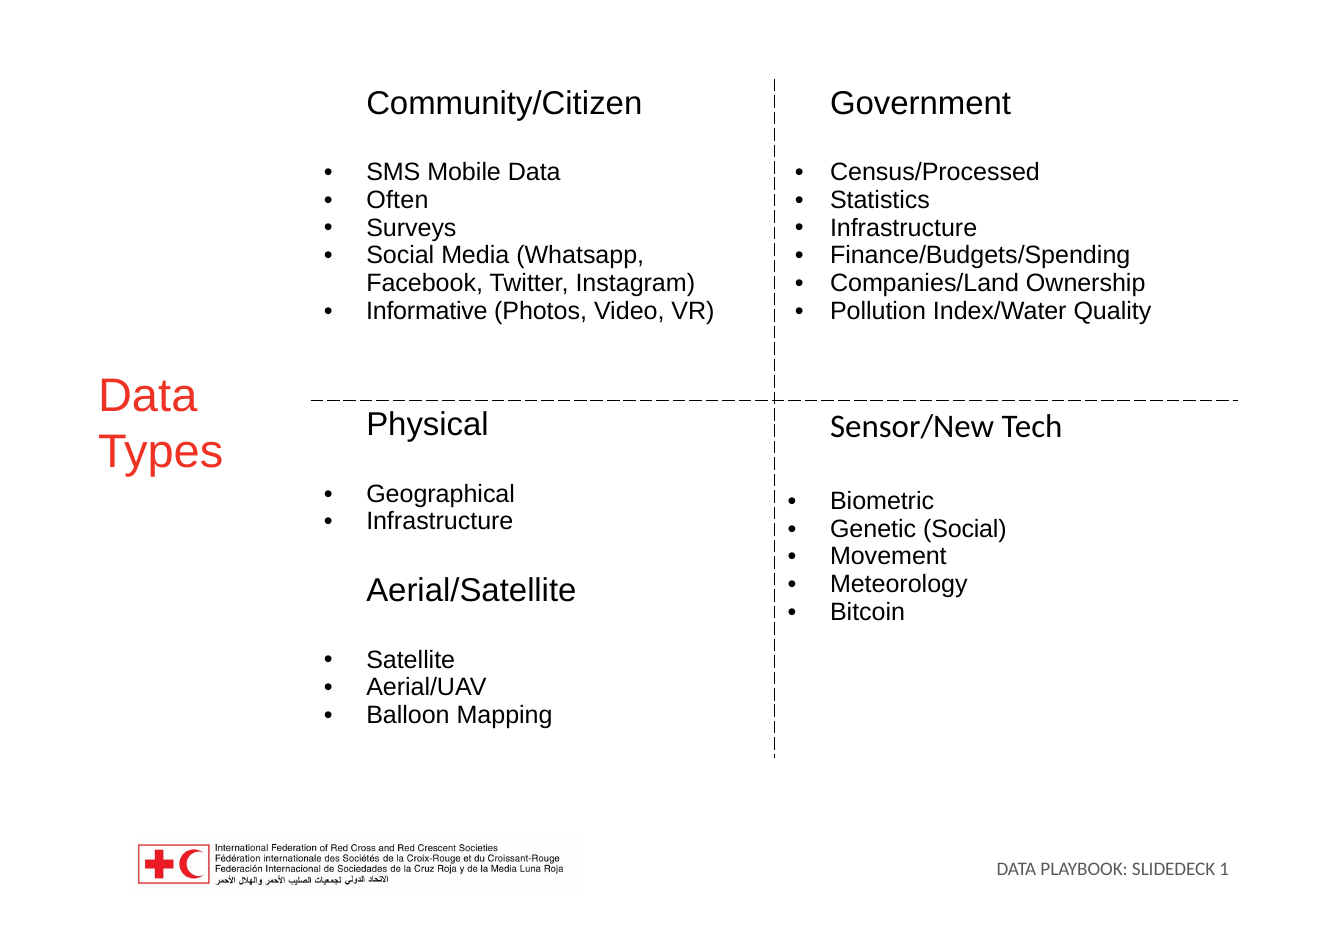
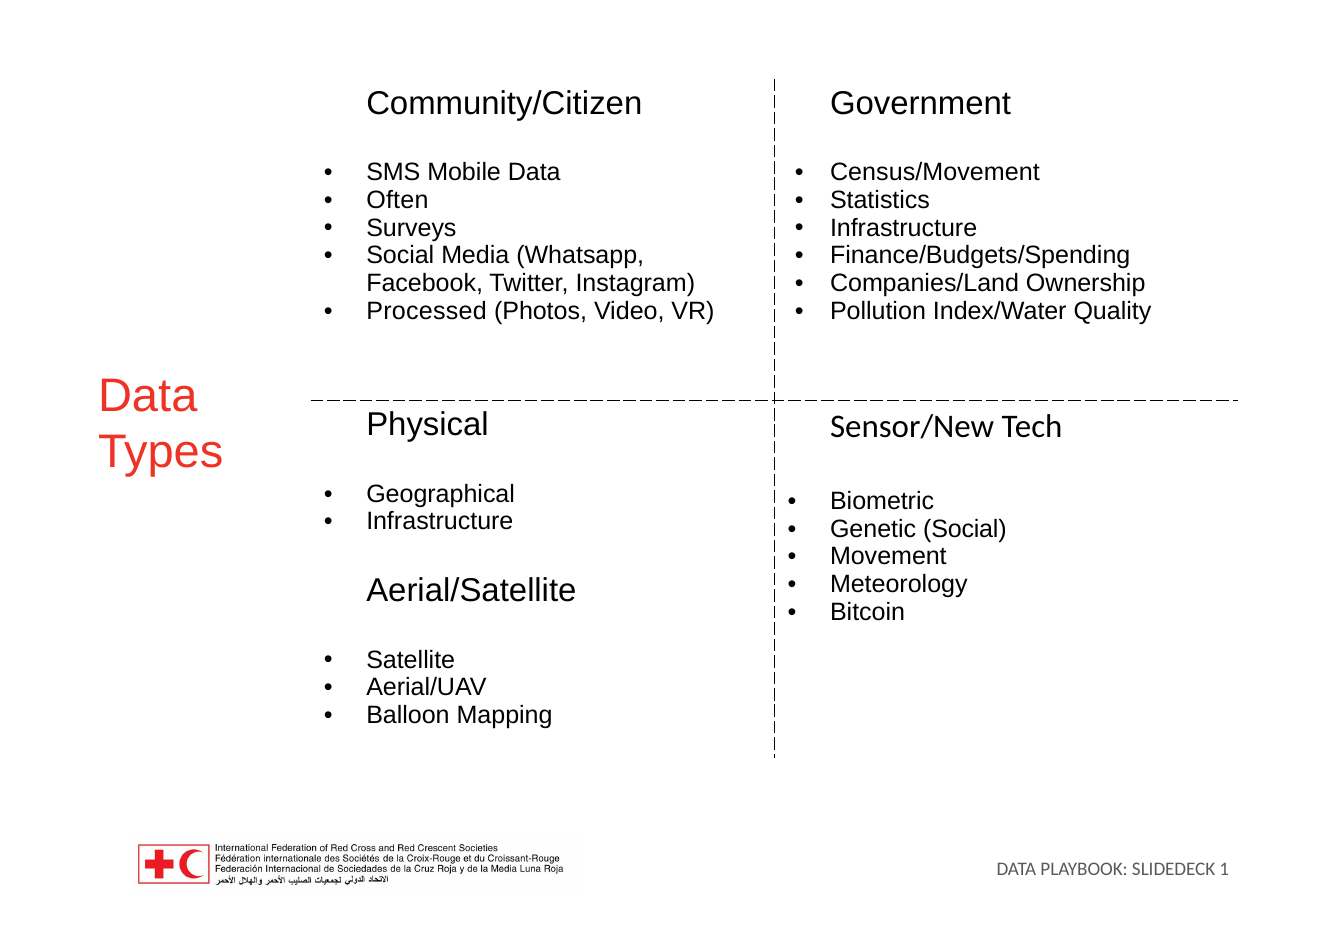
Census/Processed: Census/Processed -> Census/Movement
Informative: Informative -> Processed
